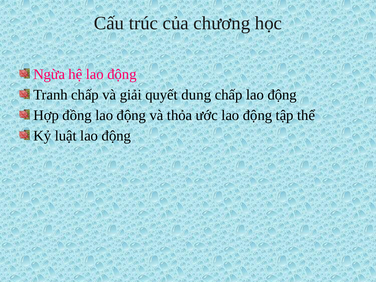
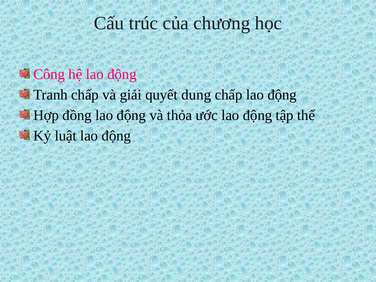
Ngừa: Ngừa -> Công
